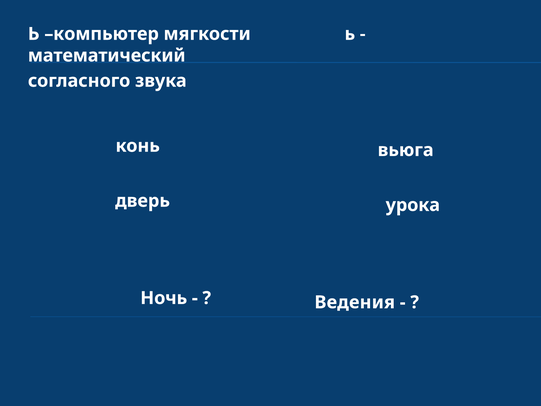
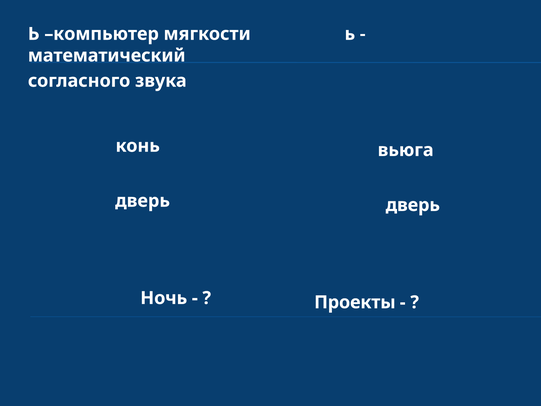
урока at (413, 205): урока -> дверь
Ведения: Ведения -> Проекты
